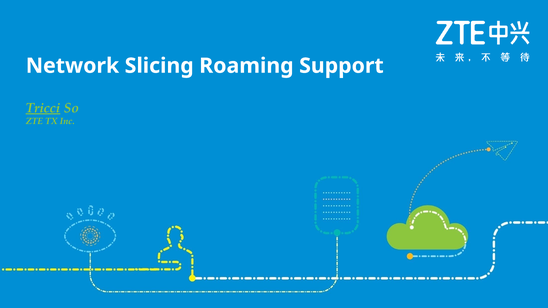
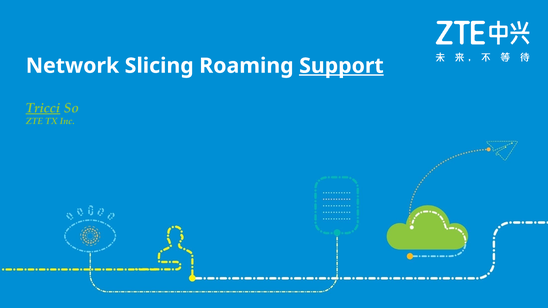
Support underline: none -> present
